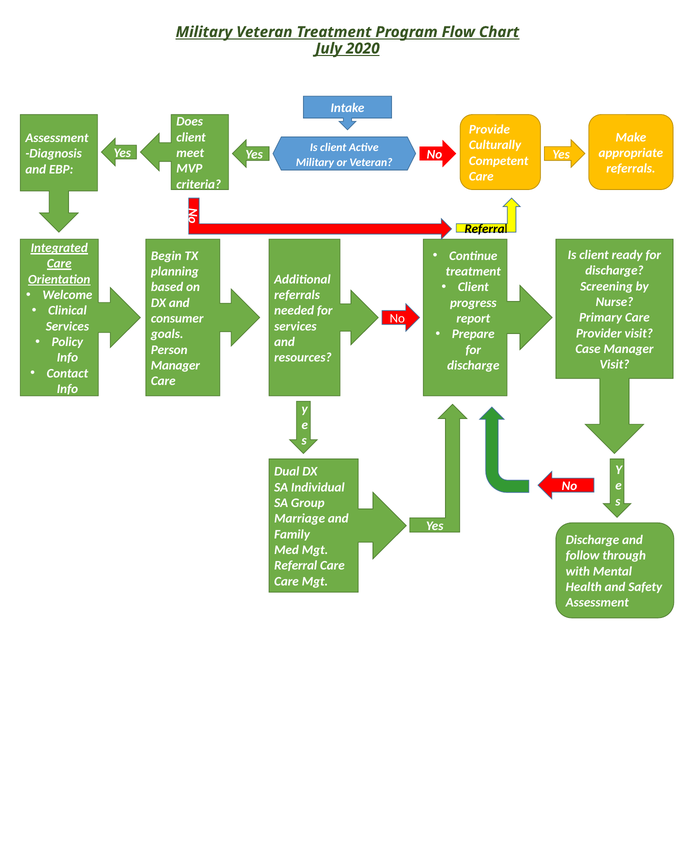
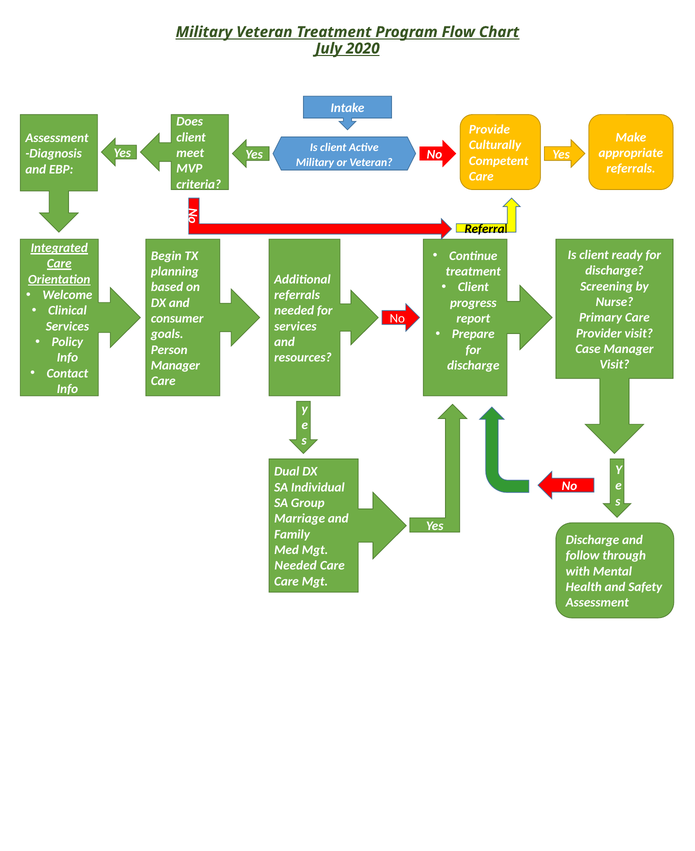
Referral at (296, 566): Referral -> Needed
